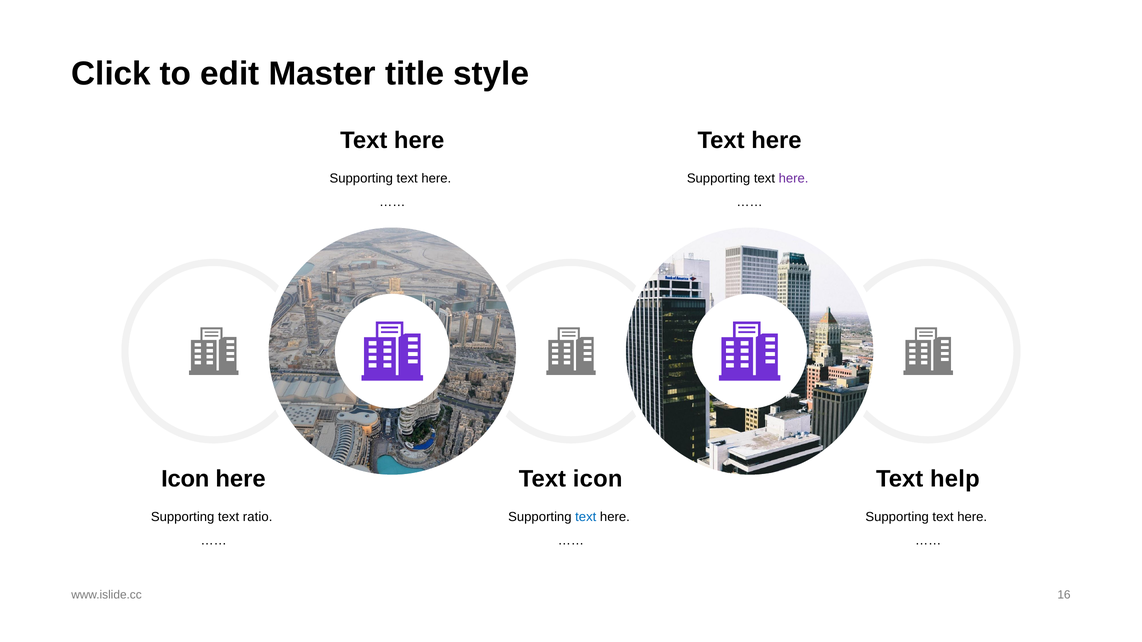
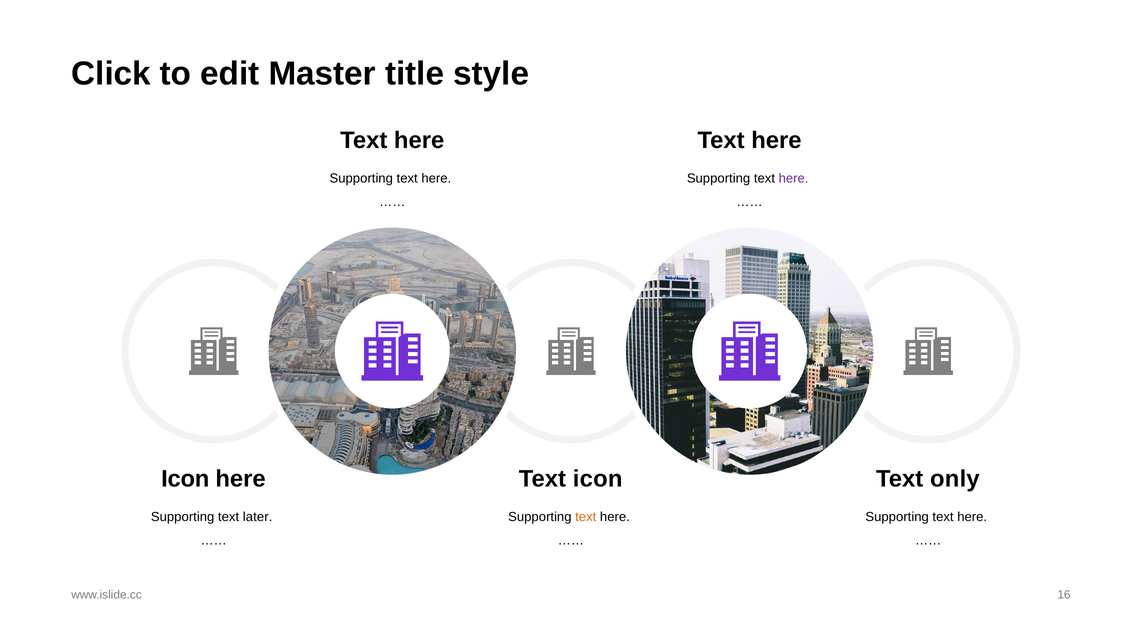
help: help -> only
ratio: ratio -> later
text at (586, 517) colour: blue -> orange
